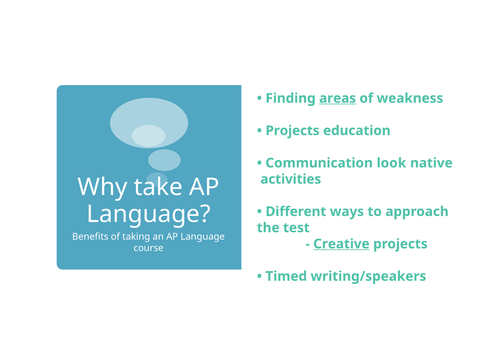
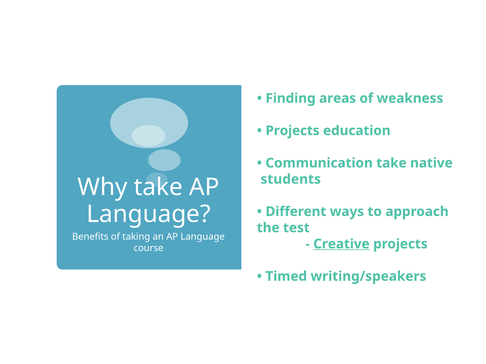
areas underline: present -> none
Communication look: look -> take
activities: activities -> students
